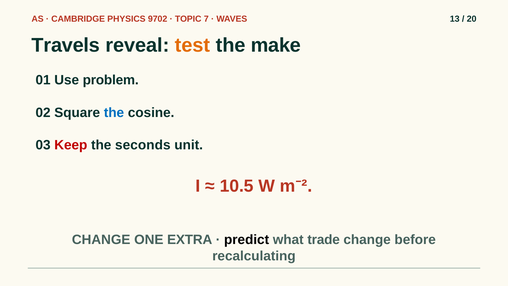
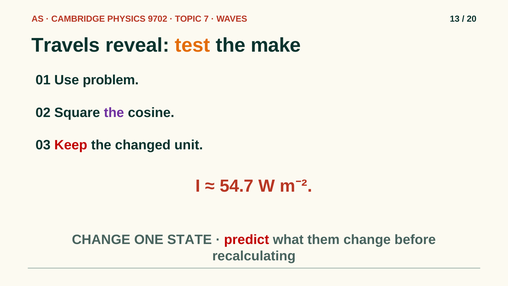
the at (114, 112) colour: blue -> purple
seconds: seconds -> changed
10.5: 10.5 -> 54.7
EXTRA: EXTRA -> STATE
predict colour: black -> red
trade: trade -> them
